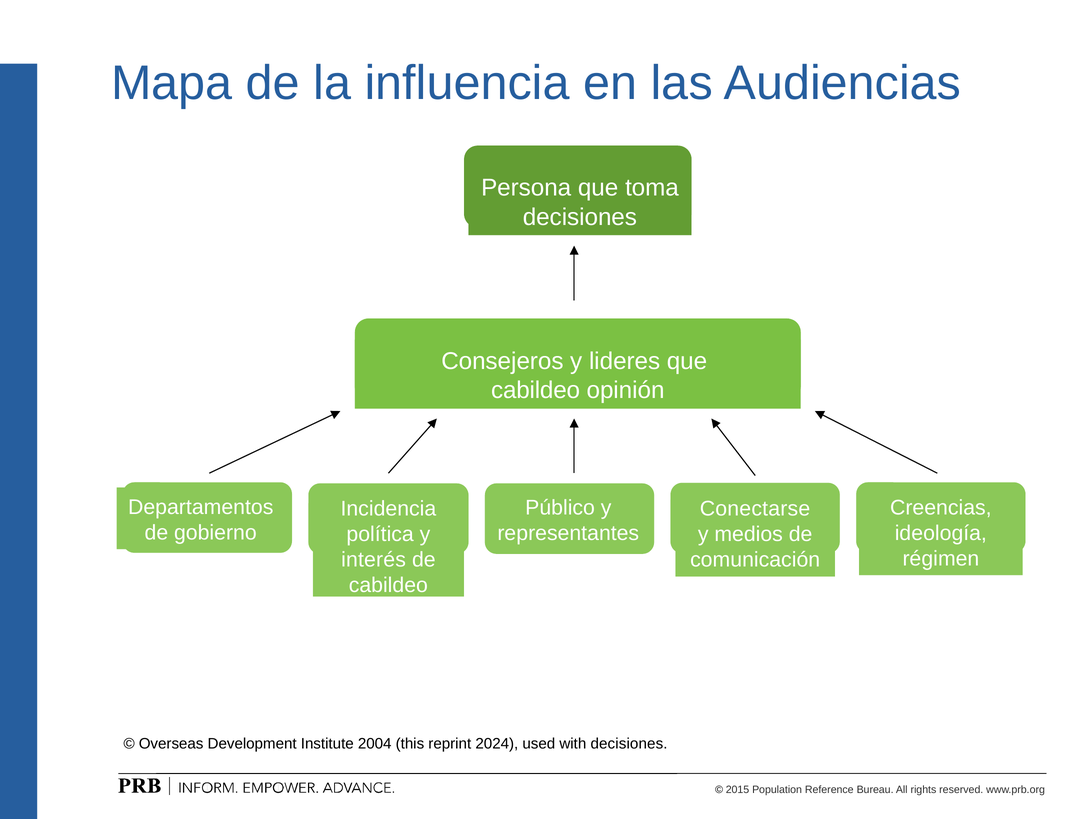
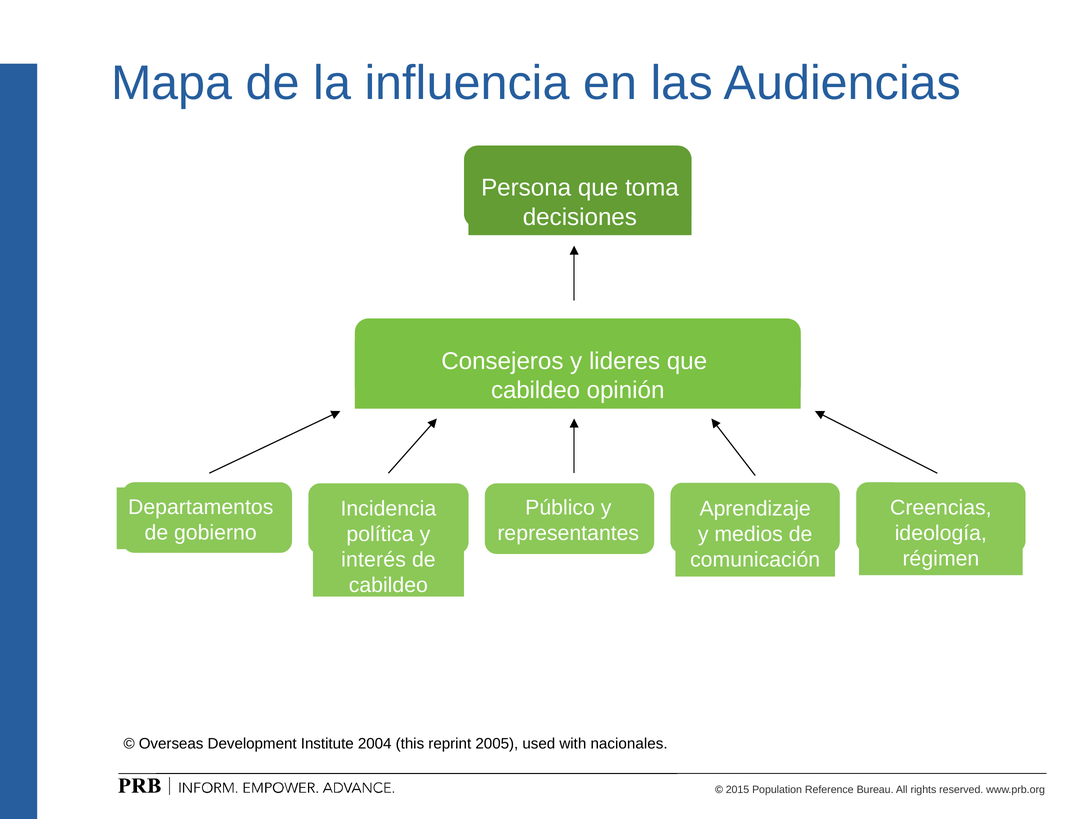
Conectarse: Conectarse -> Aprendizaje
2024: 2024 -> 2005
with decisiones: decisiones -> nacionales
